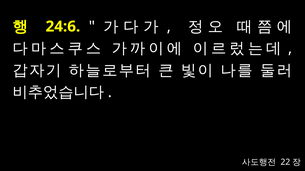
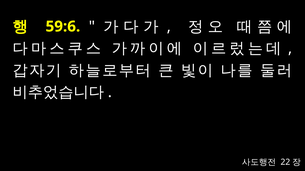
24:6: 24:6 -> 59:6
